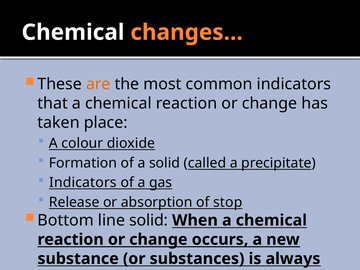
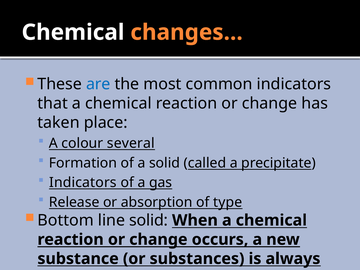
are colour: orange -> blue
dioxide: dioxide -> several
stop: stop -> type
